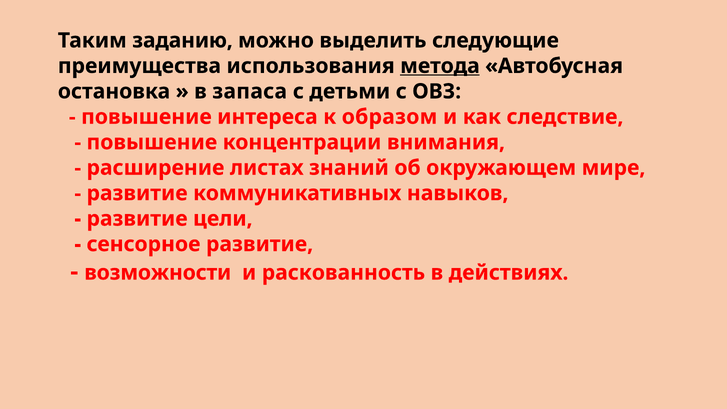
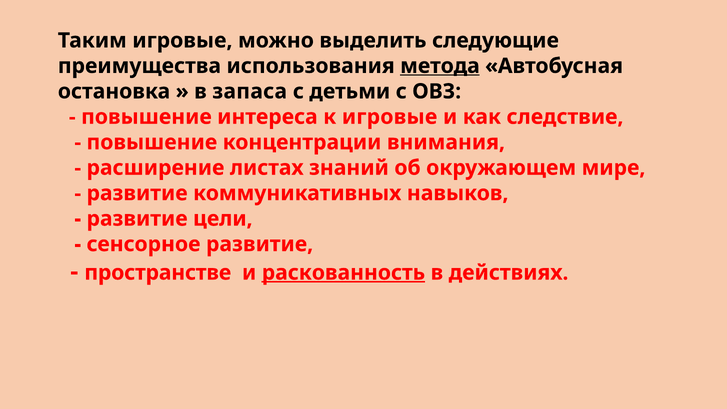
Таким заданию: заданию -> игровые
к образом: образом -> игровые
возможности: возможности -> пространстве
раскованность underline: none -> present
